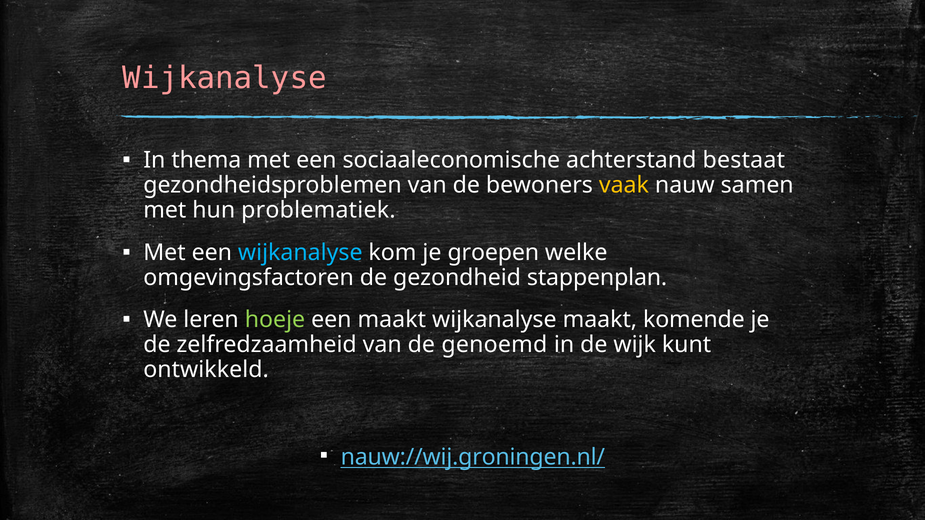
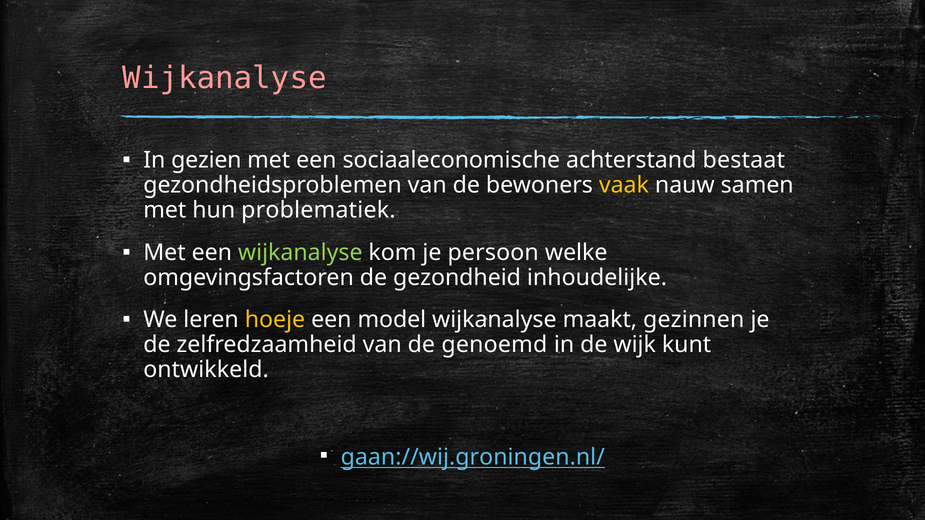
thema: thema -> gezien
wijkanalyse at (300, 253) colour: light blue -> light green
groepen: groepen -> persoon
stappenplan: stappenplan -> inhoudelijke
hoeje colour: light green -> yellow
een maakt: maakt -> model
komende: komende -> gezinnen
nauw://wij.groningen.nl/: nauw://wij.groningen.nl/ -> gaan://wij.groningen.nl/
